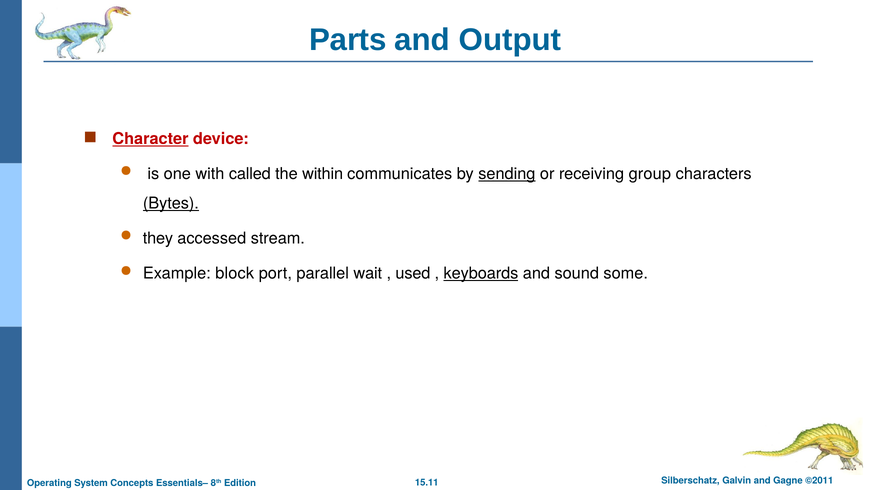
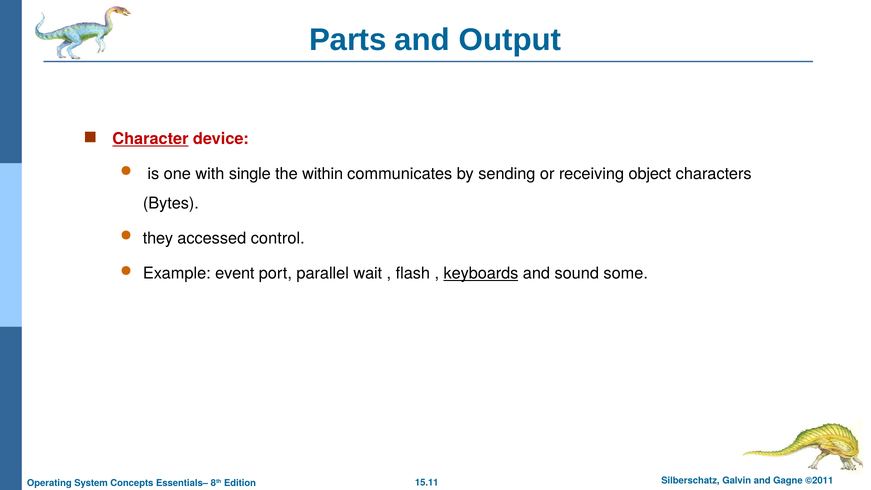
called: called -> single
sending underline: present -> none
group: group -> object
Bytes underline: present -> none
stream: stream -> control
block: block -> event
used: used -> flash
